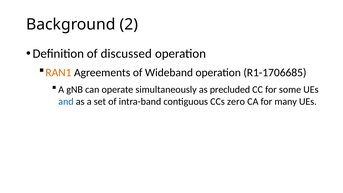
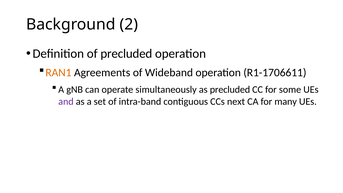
of discussed: discussed -> precluded
R1-1706685: R1-1706685 -> R1-1706611
and colour: blue -> purple
zero: zero -> next
